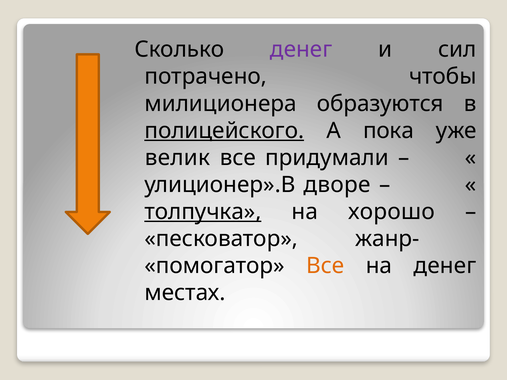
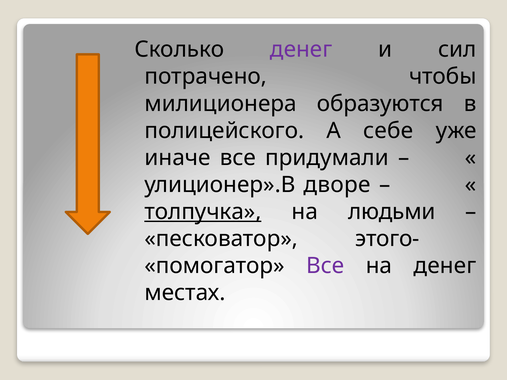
полицейского underline: present -> none
пока: пока -> себе
велик: велик -> иначе
хорошо: хорошо -> людьми
жанр-: жанр- -> этого-
Все at (325, 266) colour: orange -> purple
